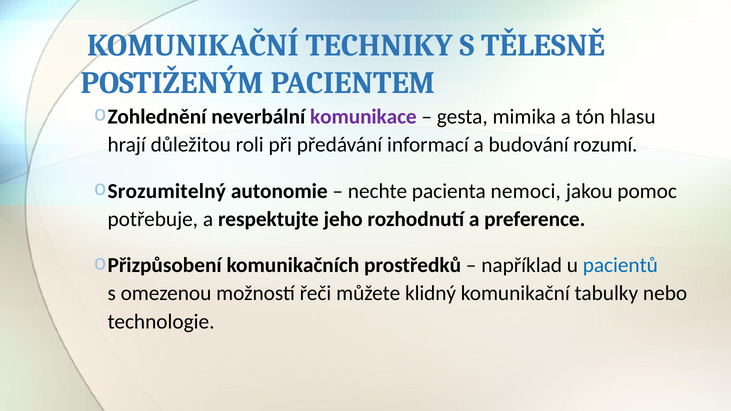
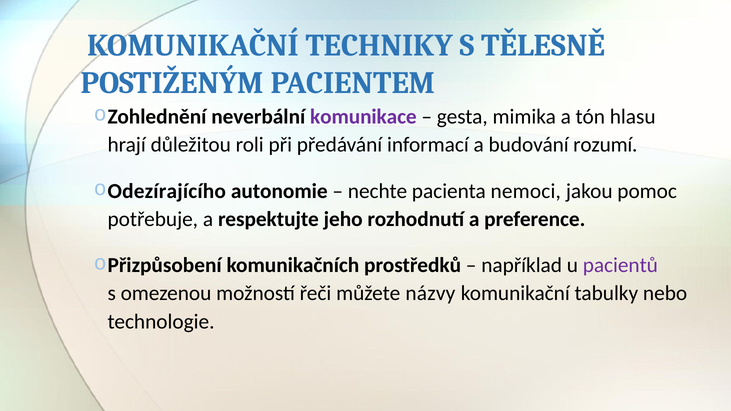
Srozumitelný: Srozumitelný -> Odezírajícího
pacientů colour: blue -> purple
klidný: klidný -> názvy
